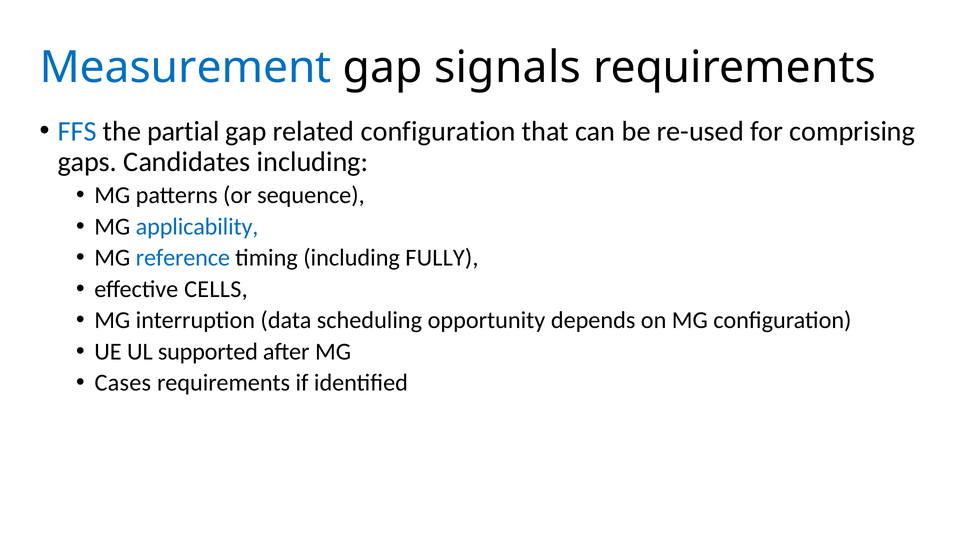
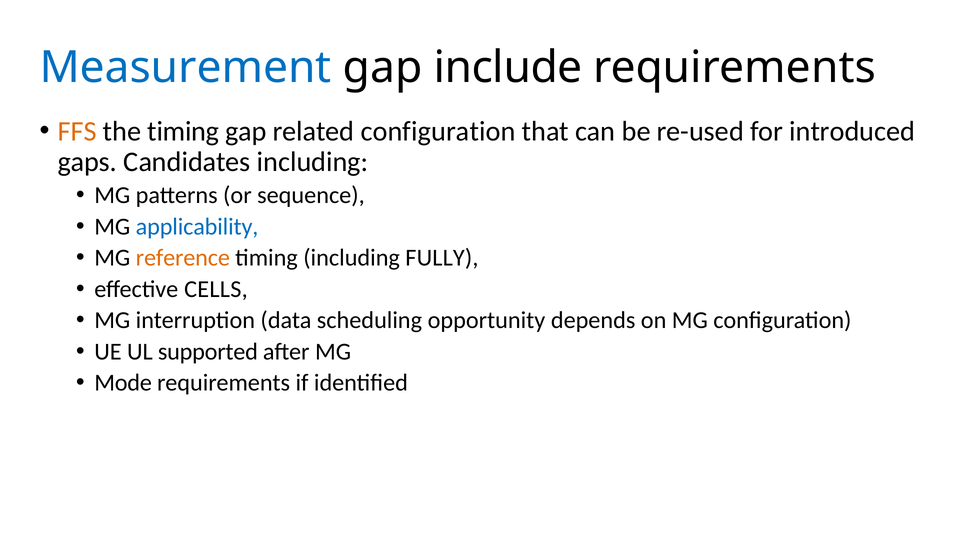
signals: signals -> include
FFS colour: blue -> orange
the partial: partial -> timing
comprising: comprising -> introduced
reference colour: blue -> orange
Cases: Cases -> Mode
